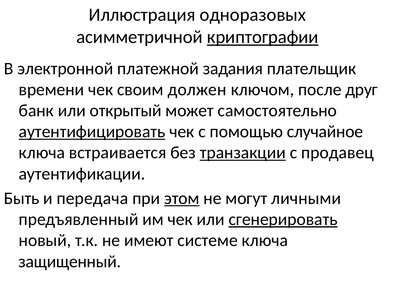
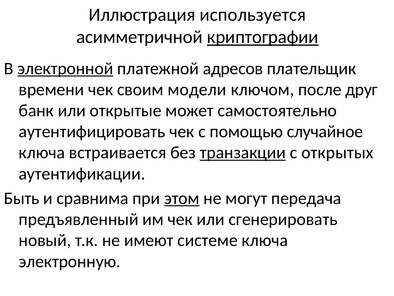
одноразовых: одноразовых -> используется
электронной underline: none -> present
задания: задания -> адресов
должен: должен -> модели
открытый: открытый -> открытые
аутентифицировать underline: present -> none
продавец: продавец -> открытых
передача: передача -> сравнима
личными: личными -> передача
сгенерировать underline: present -> none
защищенный: защищенный -> электронную
